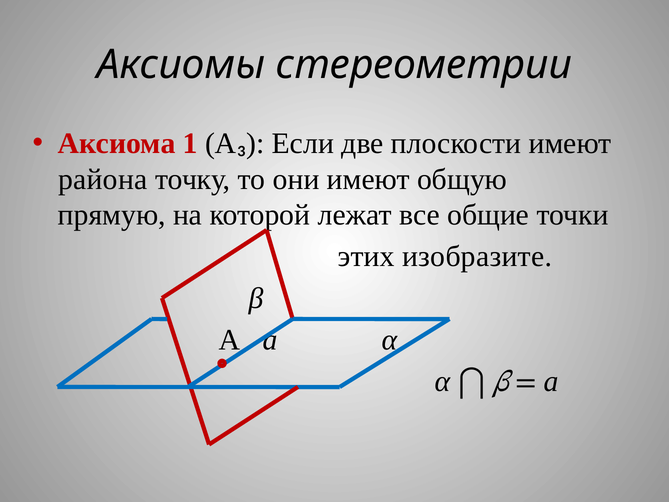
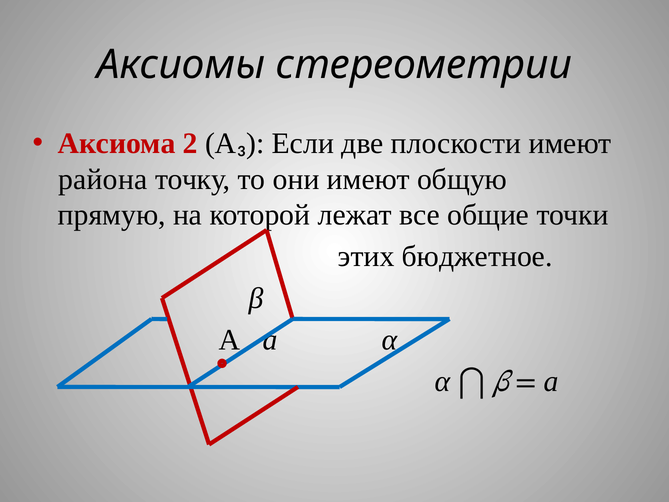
1: 1 -> 2
изобразите: изобразите -> бюджетное
